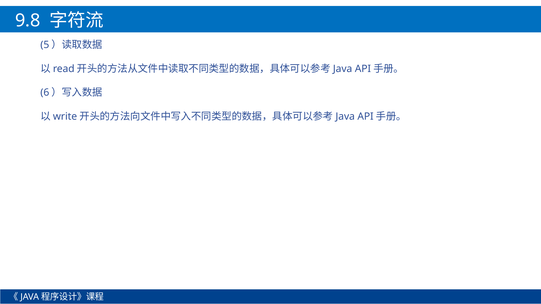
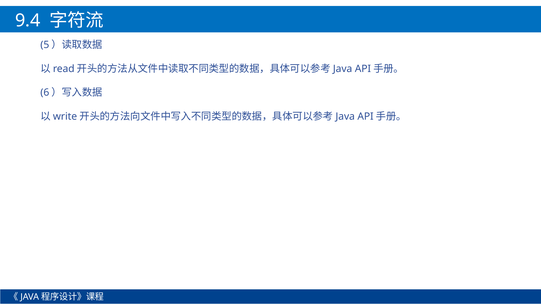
9.8: 9.8 -> 9.4
